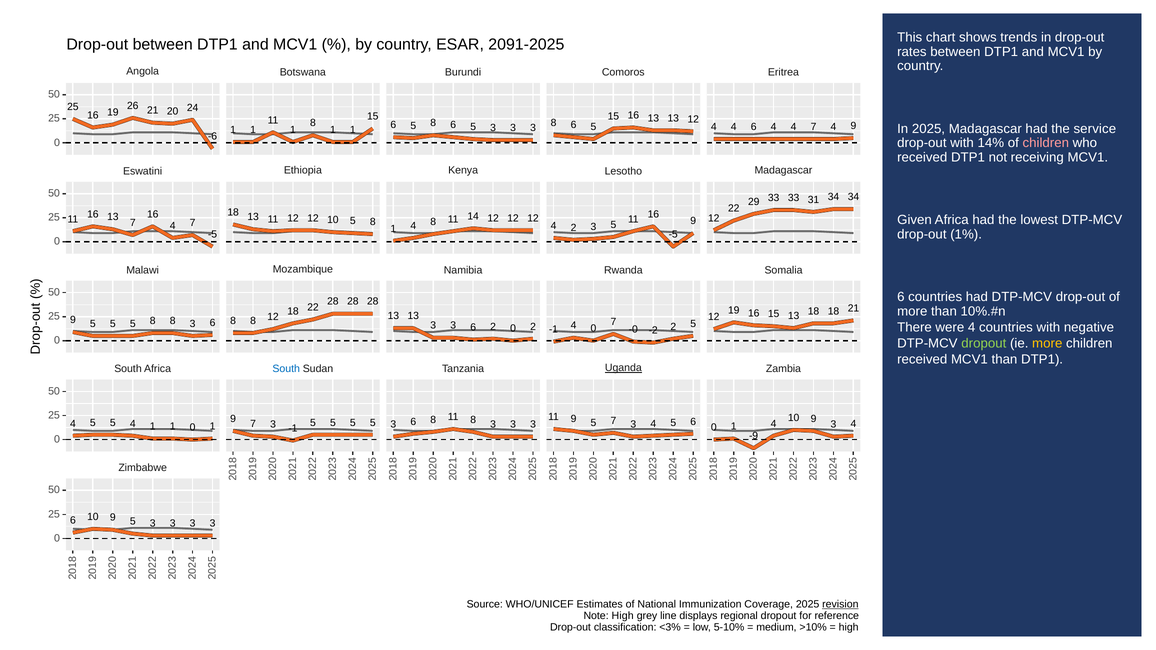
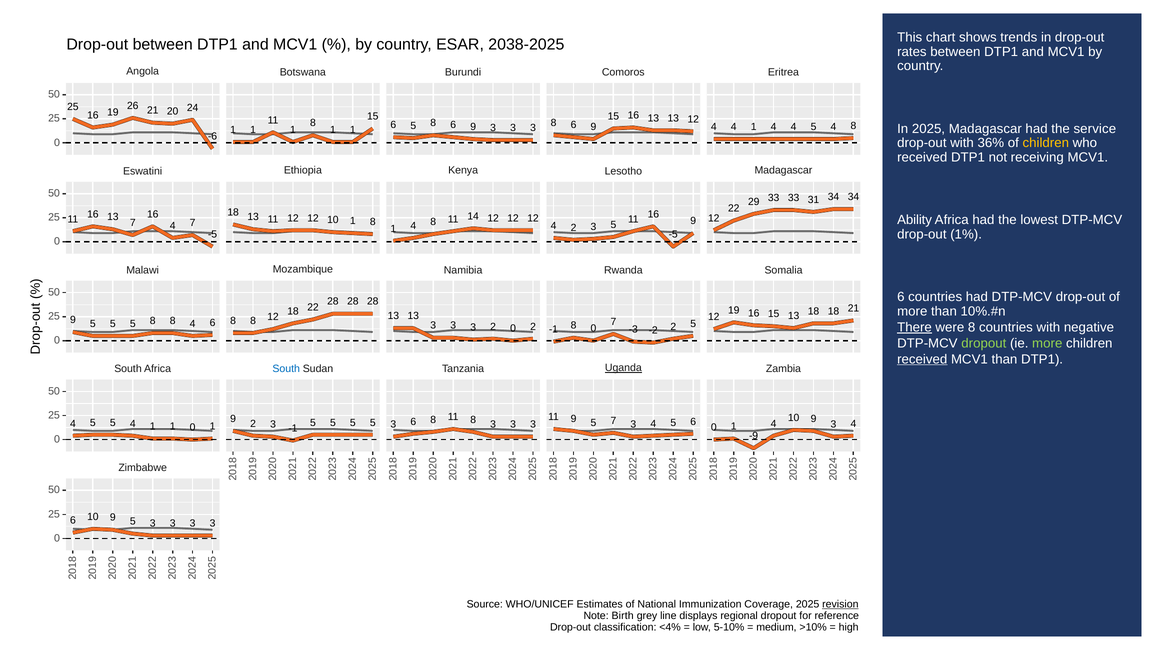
2091-2025: 2091-2025 -> 2038-2025
5 at (593, 127): 5 -> 9
5 8 6 5: 5 -> 9
4 4 6: 6 -> 1
4 4 7: 7 -> 5
9 at (853, 126): 9 -> 8
14%: 14% -> 36%
children at (1046, 143) colour: pink -> yellow
10 5: 5 -> 1
Given: Given -> Ability
8 8 3: 3 -> 4
6 at (473, 328): 6 -> 3
There underline: none -> present
were 4: 4 -> 8
-1 4: 4 -> 8
-0: -0 -> -3
more at (1047, 343) colour: yellow -> light green
received at (922, 359) underline: none -> present
7 at (253, 424): 7 -> 2
Note High: High -> Birth
<3%: <3% -> <4%
